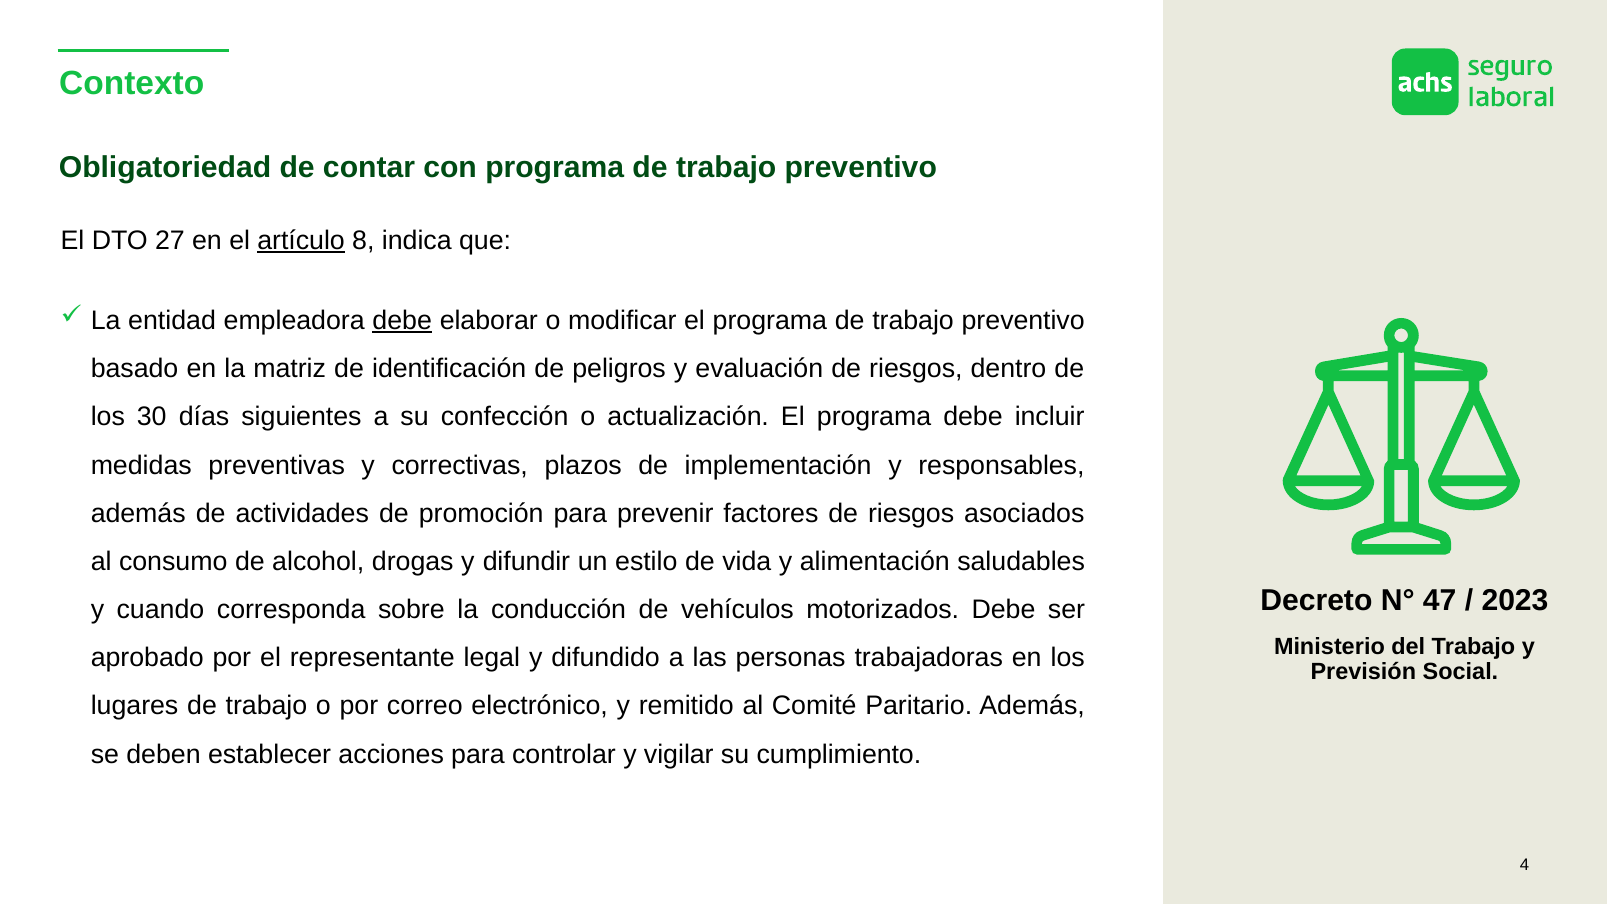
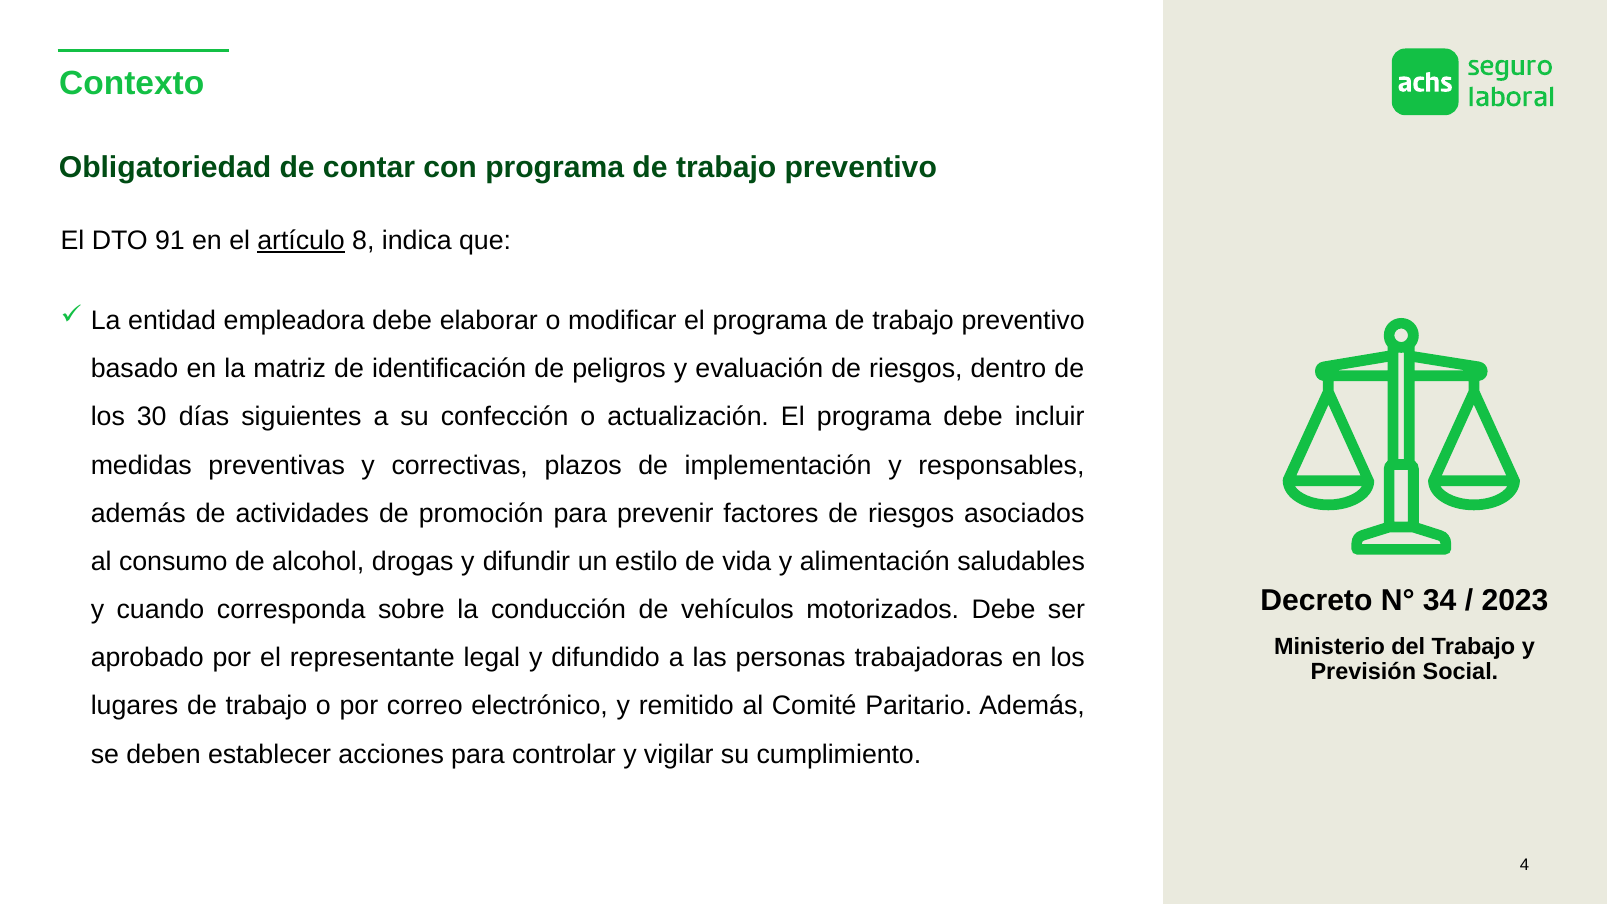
27: 27 -> 91
debe at (402, 321) underline: present -> none
47: 47 -> 34
